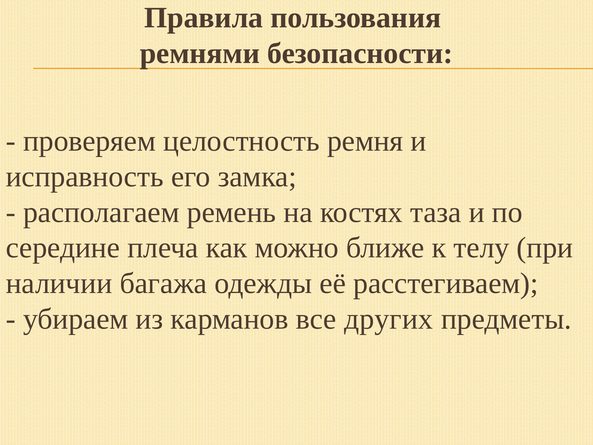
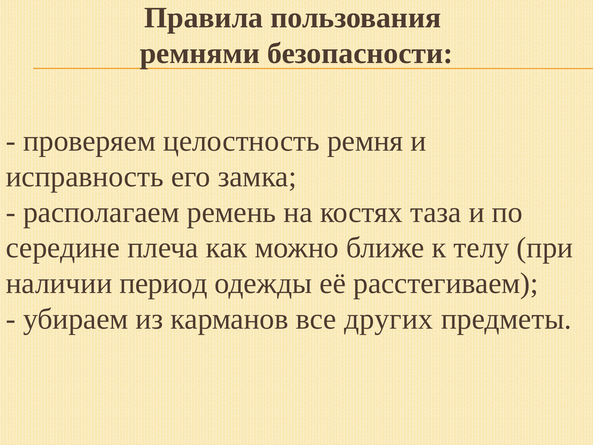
багажа: багажа -> период
